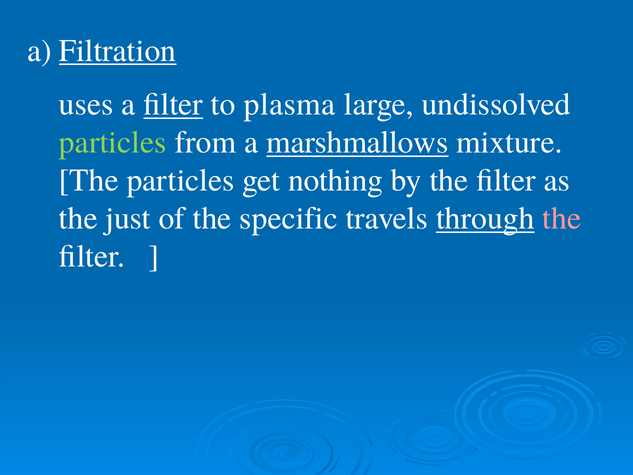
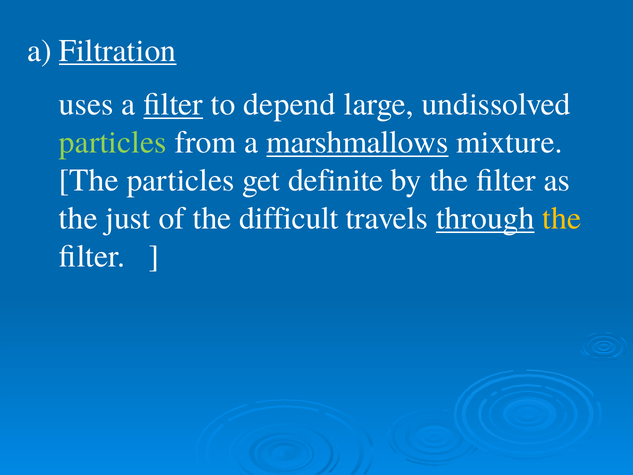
plasma: plasma -> depend
nothing: nothing -> definite
specific: specific -> difficult
the at (562, 218) colour: pink -> yellow
